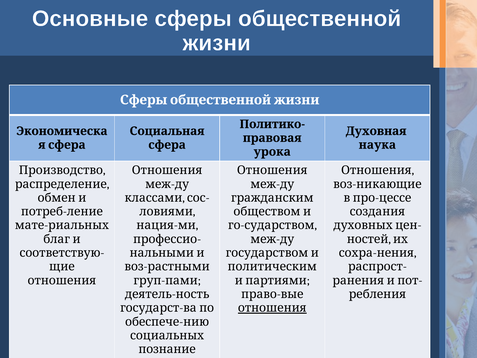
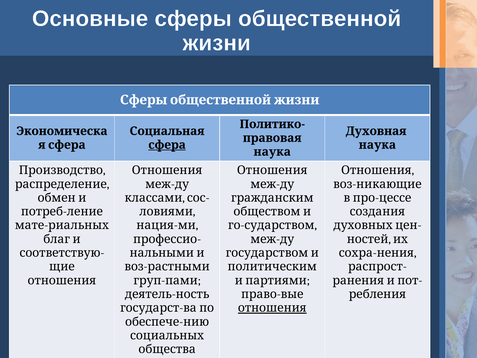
сфера underline: none -> present
урока at (272, 152): урока -> наука
познание: познание -> общества
